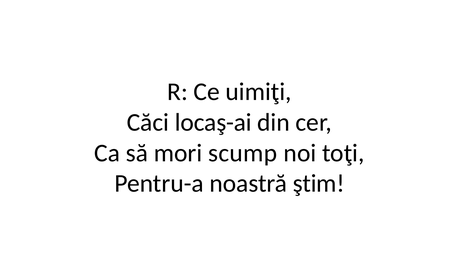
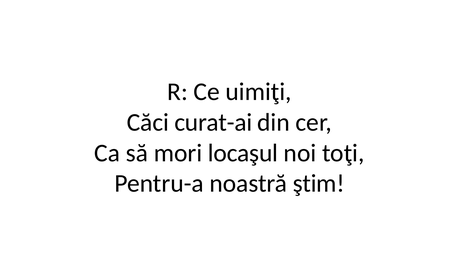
locaş-ai: locaş-ai -> curat-ai
scump: scump -> locaşul
